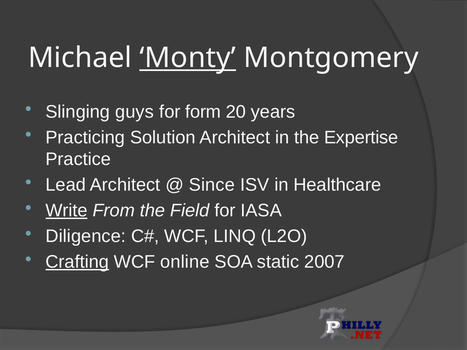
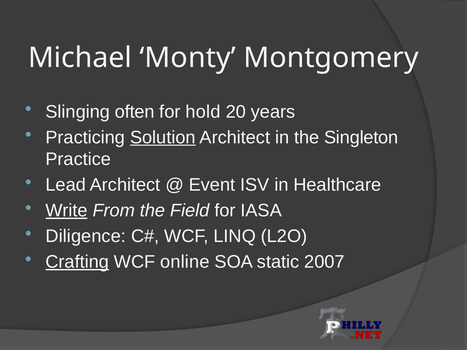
Monty underline: present -> none
guys: guys -> often
form: form -> hold
Solution underline: none -> present
Expertise: Expertise -> Singleton
Since: Since -> Event
